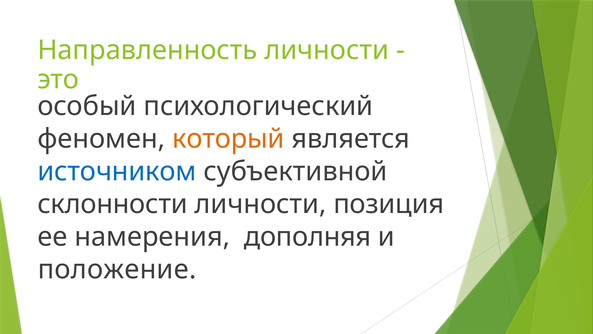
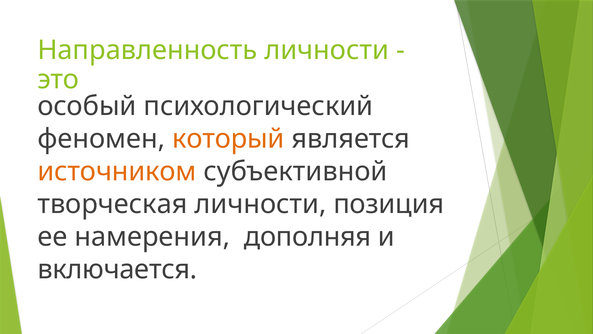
источником colour: blue -> orange
склонности: склонности -> творческая
положение: положение -> включается
